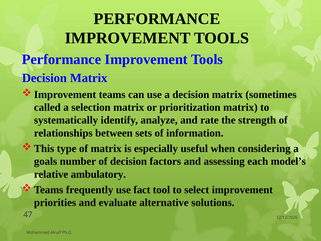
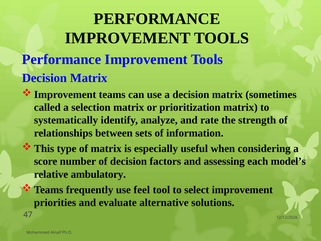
goals: goals -> score
fact: fact -> feel
